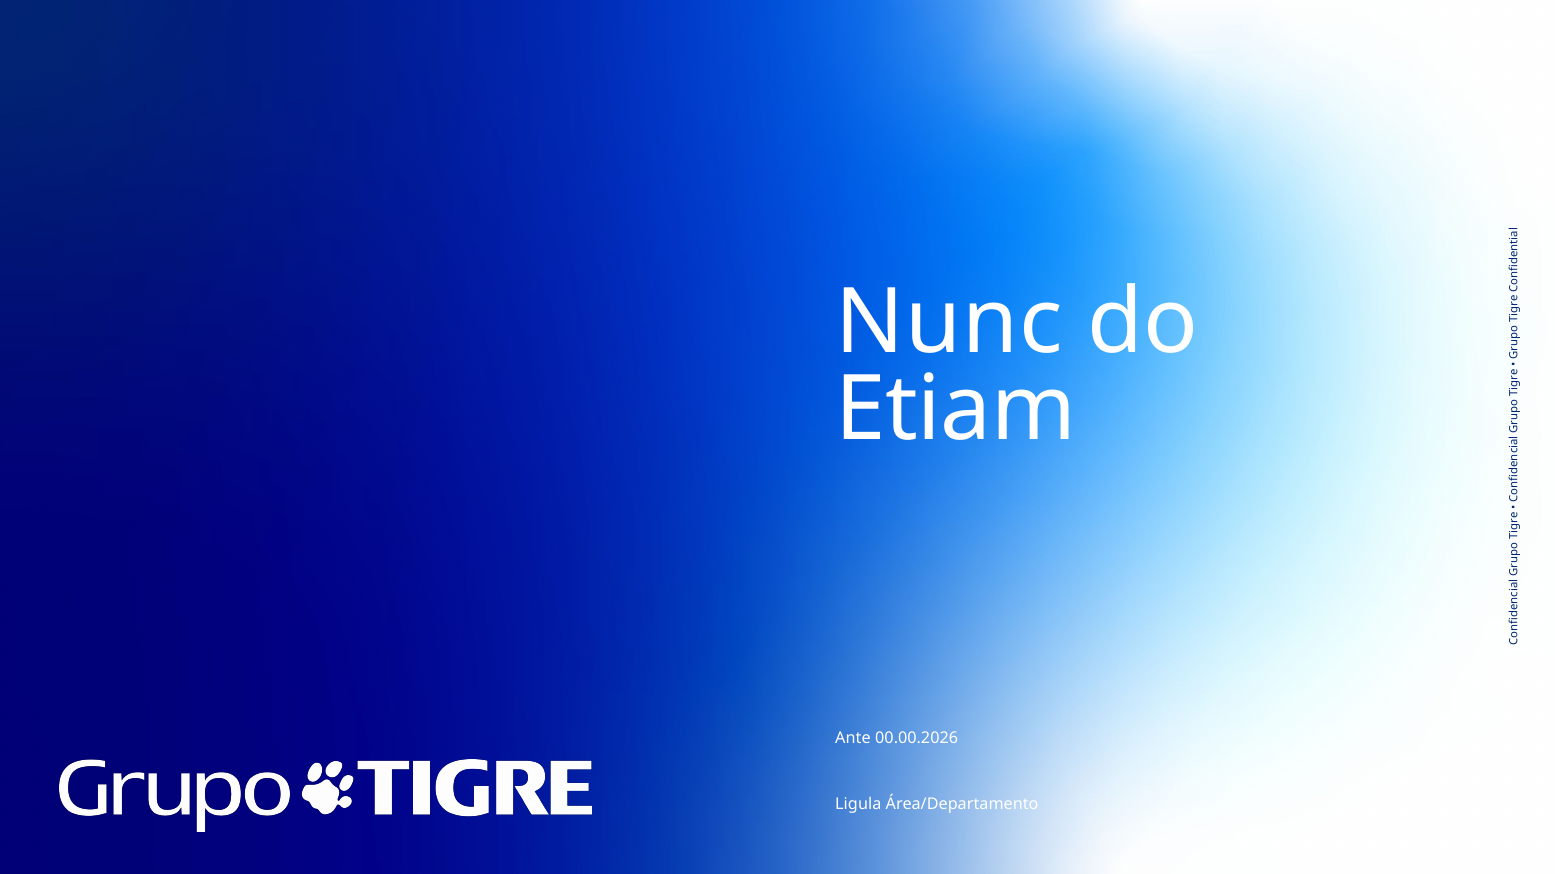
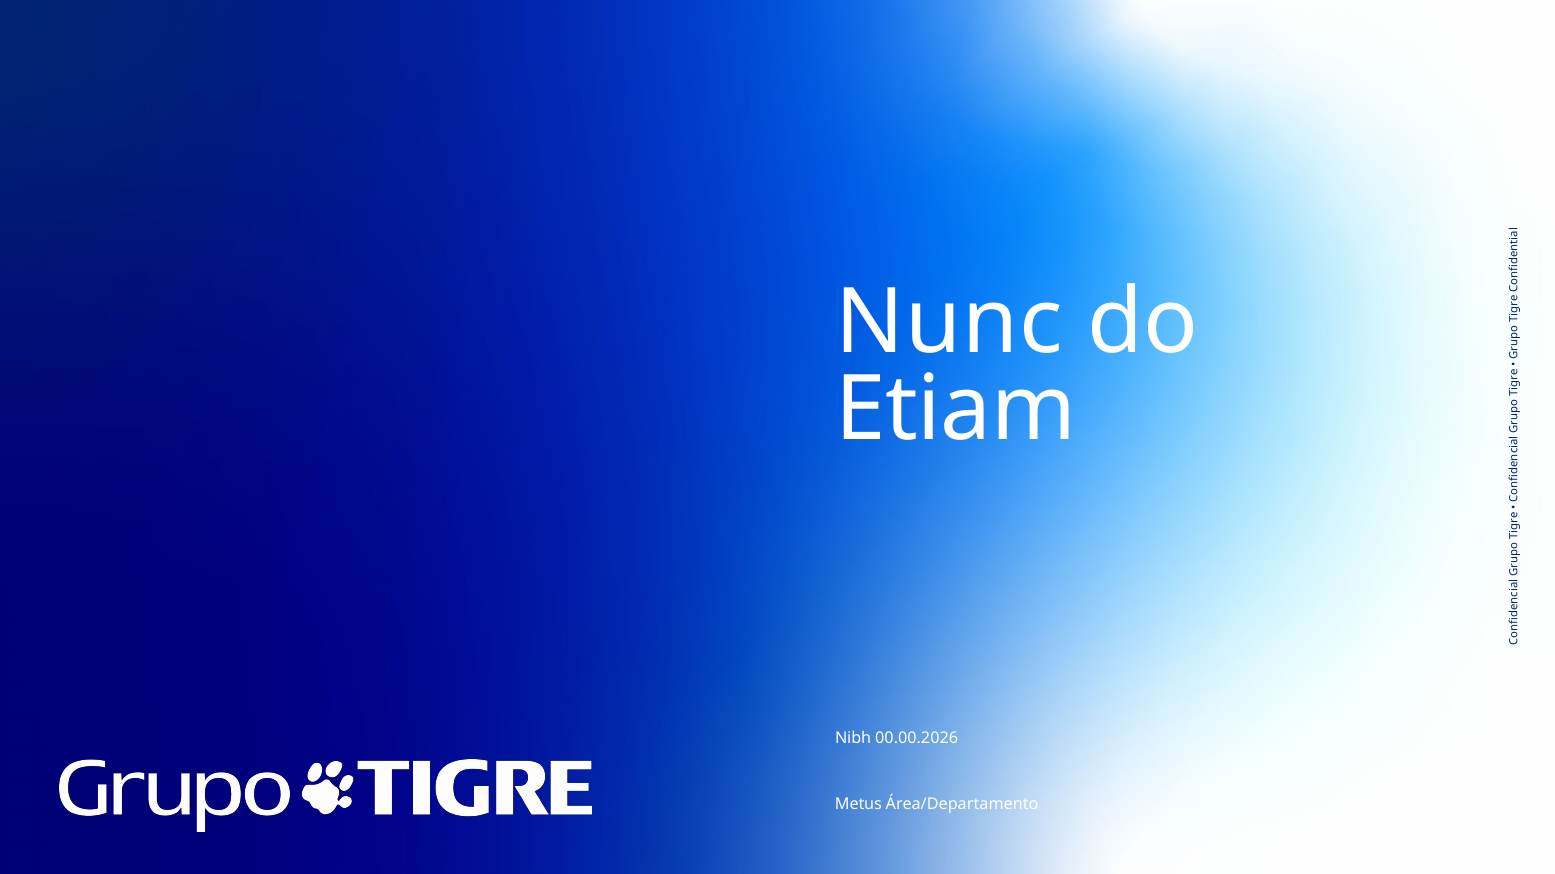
Ante: Ante -> Nibh
Ligula: Ligula -> Metus
